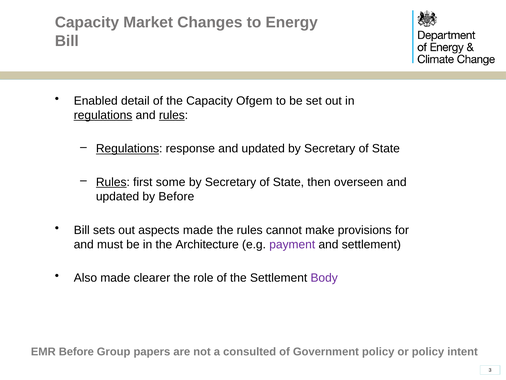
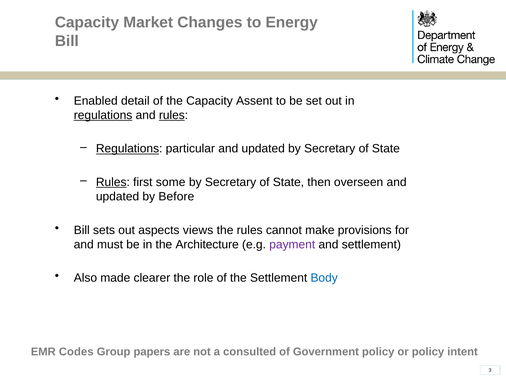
Ofgem: Ofgem -> Assent
response: response -> particular
aspects made: made -> views
Body colour: purple -> blue
EMR Before: Before -> Codes
